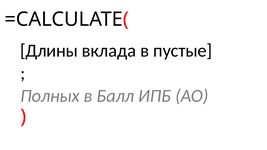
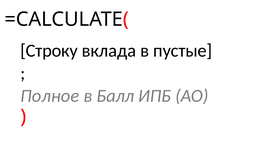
Длины: Длины -> Строку
Полных: Полных -> Полное
